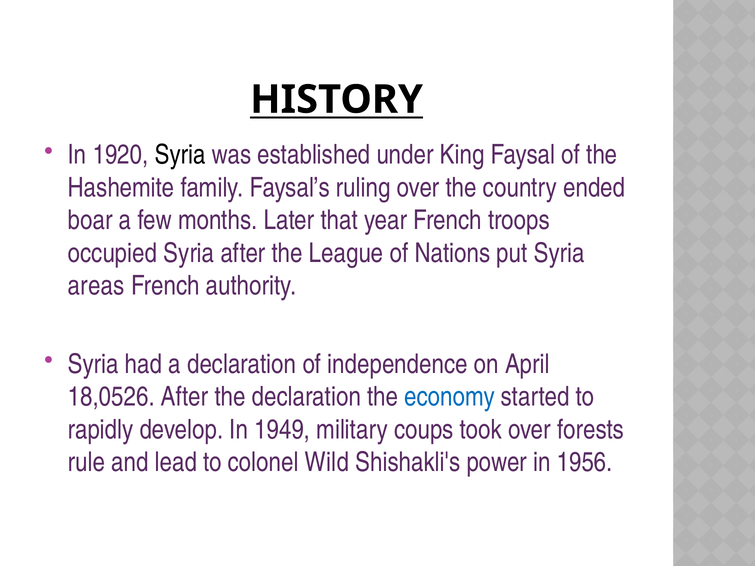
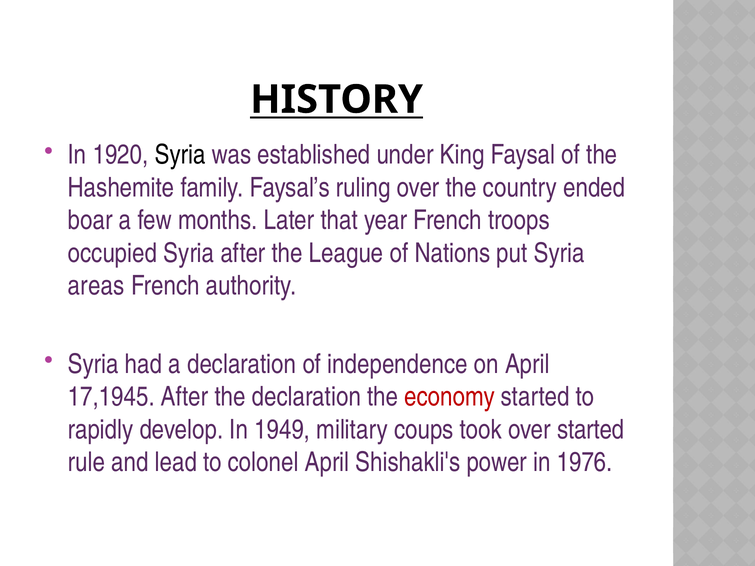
18,0526: 18,0526 -> 17,1945
economy colour: blue -> red
over forests: forests -> started
colonel Wild: Wild -> April
1956: 1956 -> 1976
